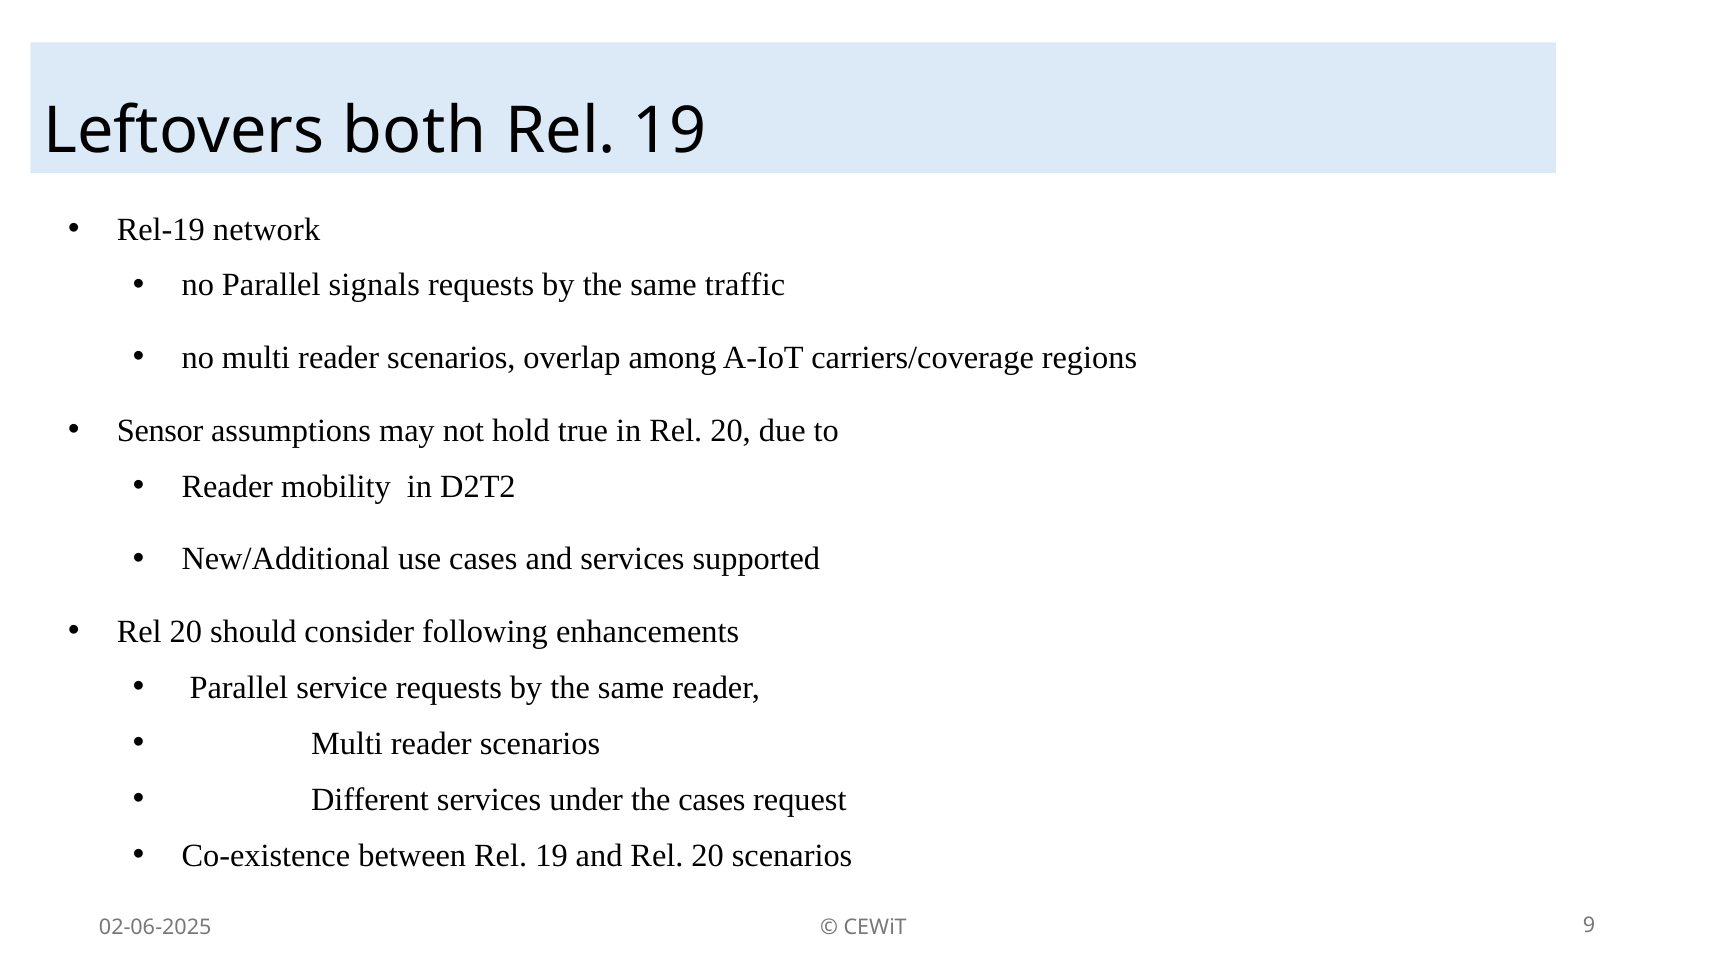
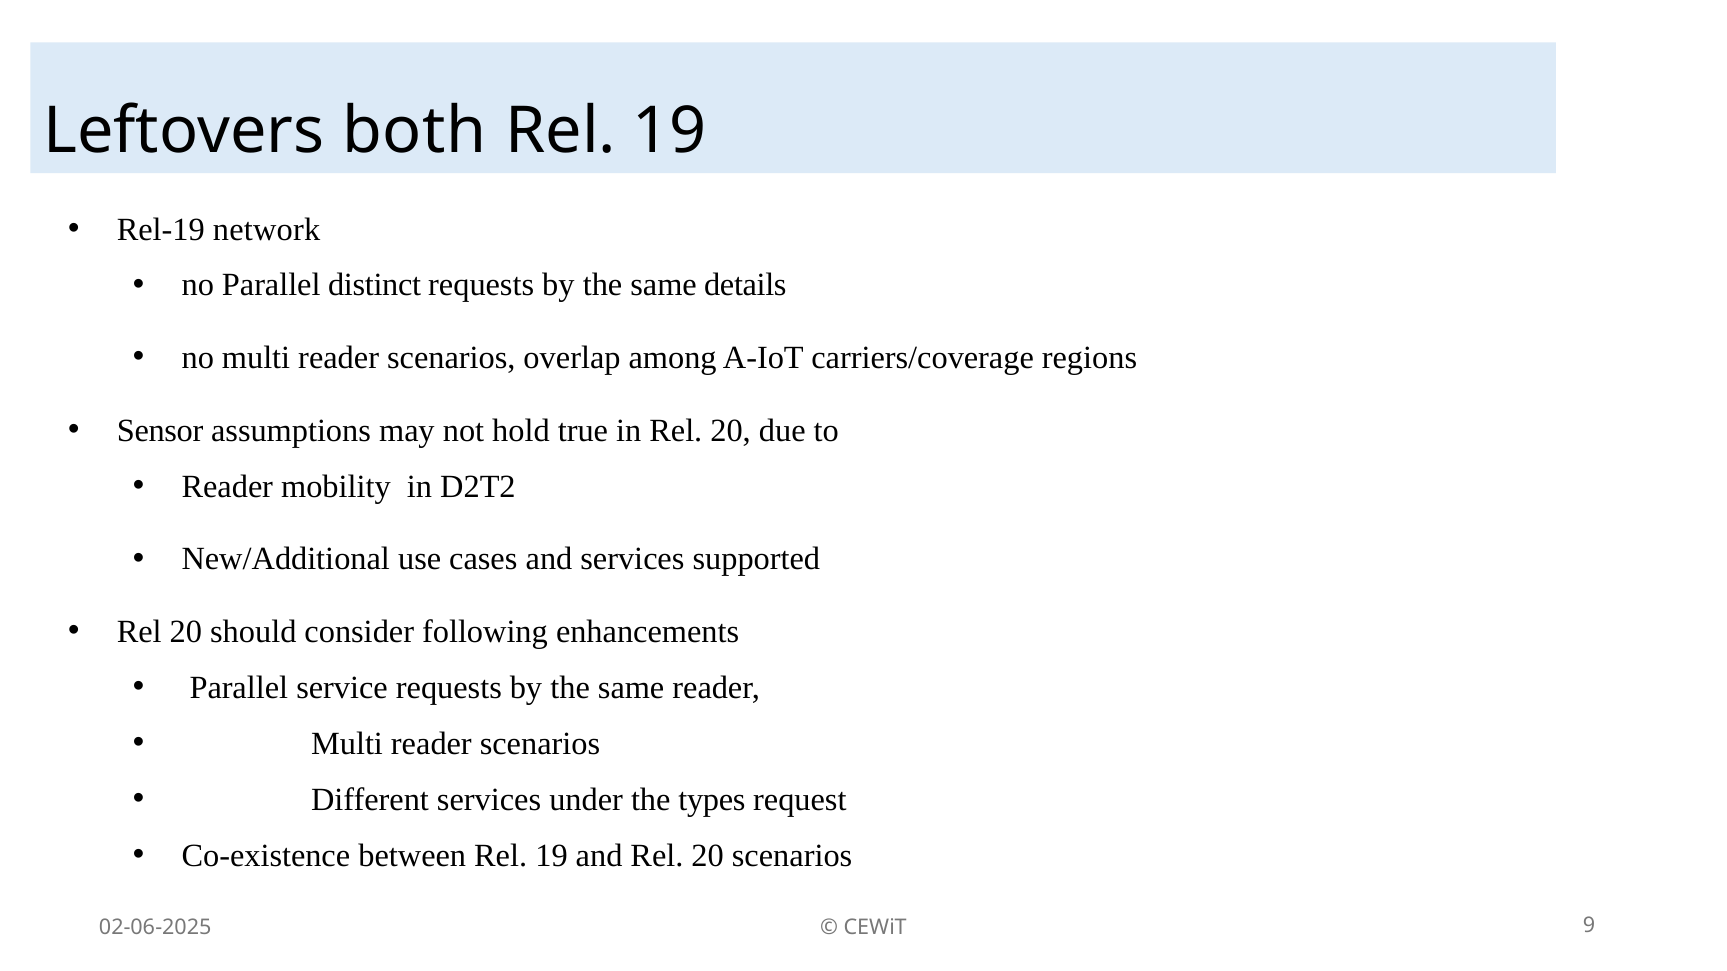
signals: signals -> distinct
traffic: traffic -> details
the cases: cases -> types
